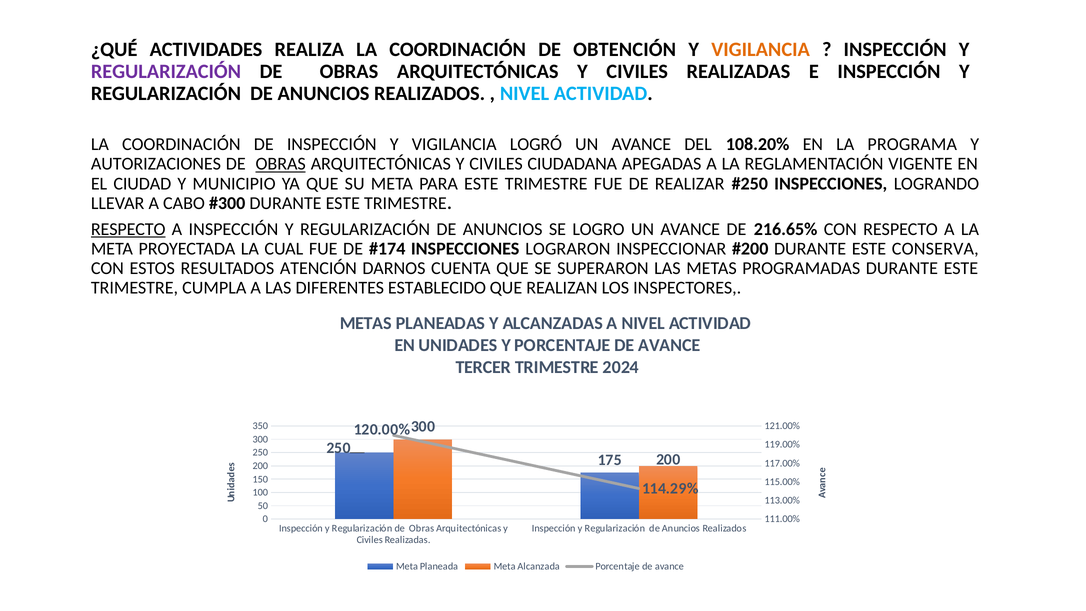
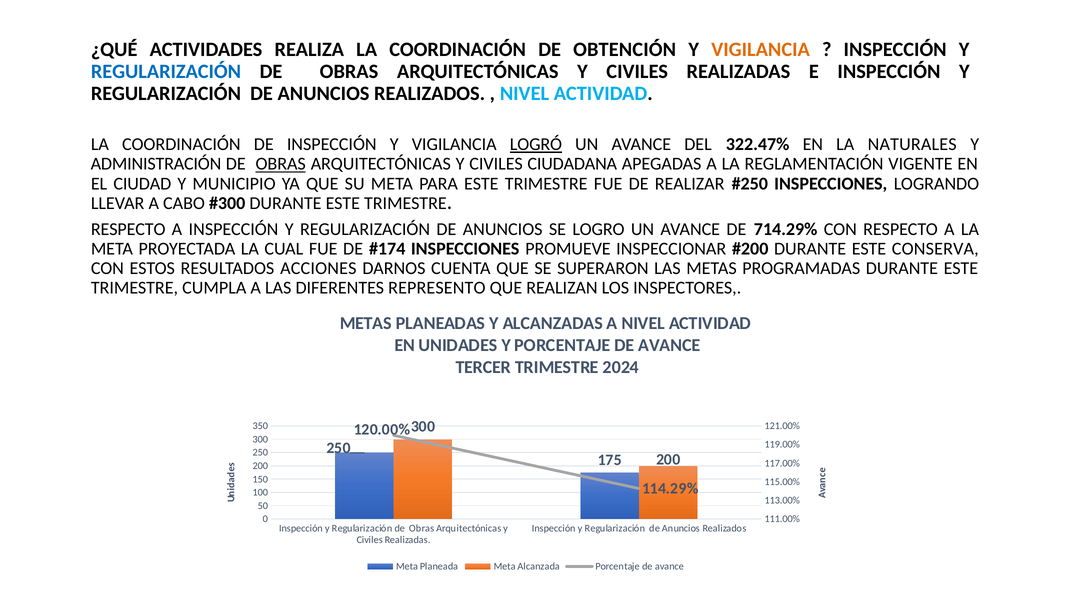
REGULARIZACIÓN at (166, 71) colour: purple -> blue
LOGRÓ underline: none -> present
108.20%: 108.20% -> 322.47%
PROGRAMA: PROGRAMA -> NATURALES
AUTORIZACIONES: AUTORIZACIONES -> ADMINISTRACIÓN
RESPECTO at (128, 229) underline: present -> none
216.65%: 216.65% -> 714.29%
LOGRARON: LOGRARON -> PROMUEVE
ATENCIÓN: ATENCIÓN -> ACCIONES
ESTABLECIDO: ESTABLECIDO -> REPRESENTO
